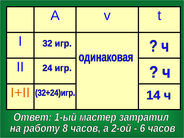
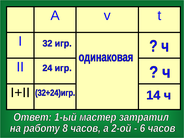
I+II colour: orange -> black
